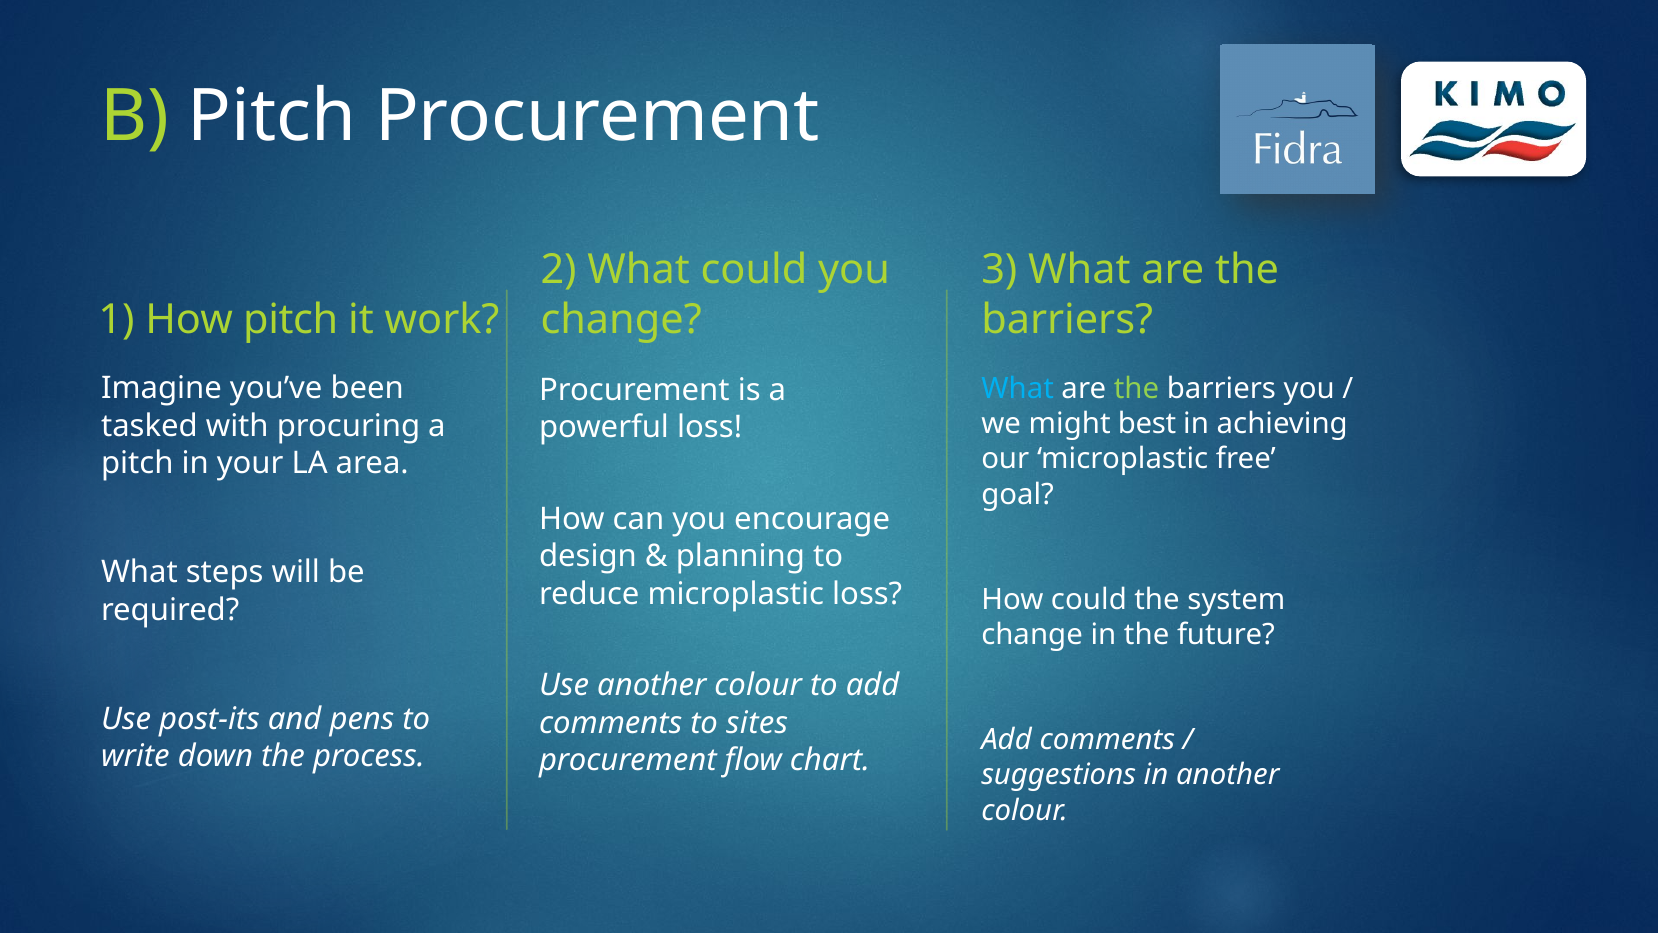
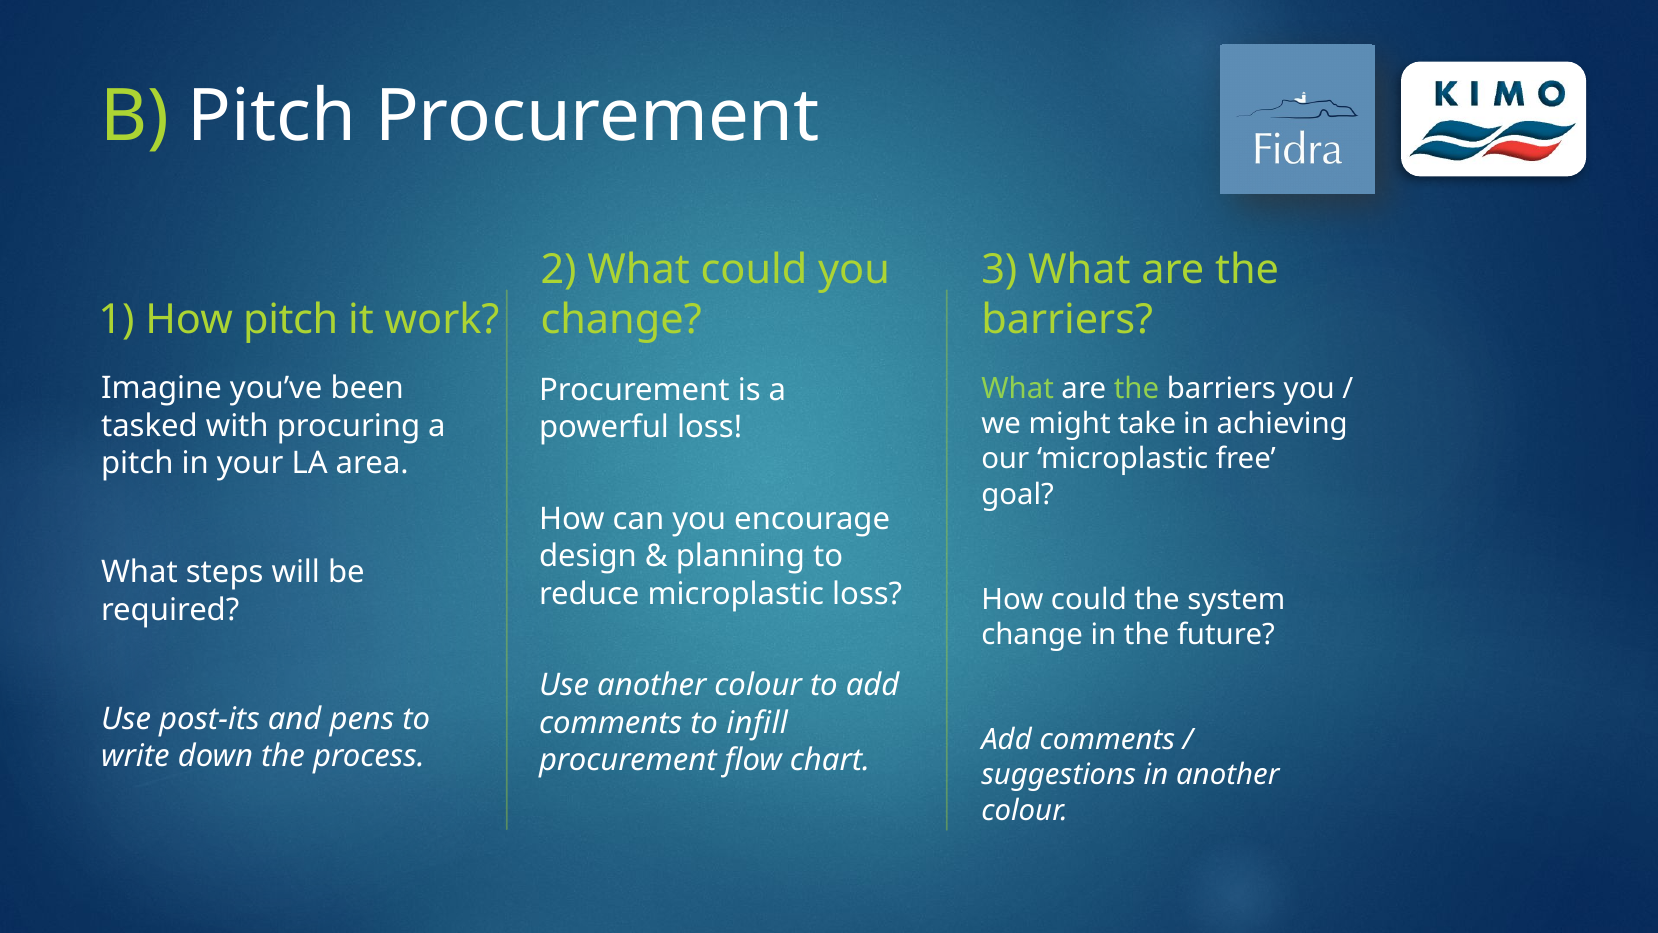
What at (1018, 389) colour: light blue -> light green
best: best -> take
sites: sites -> infill
